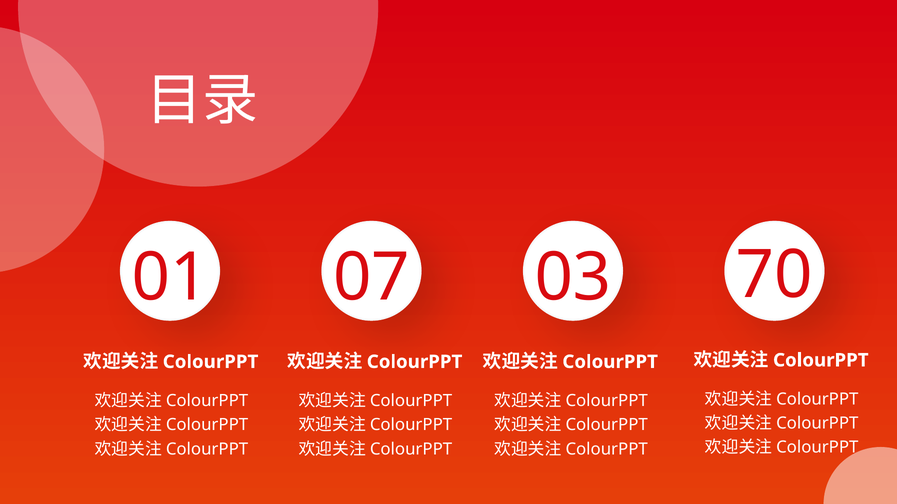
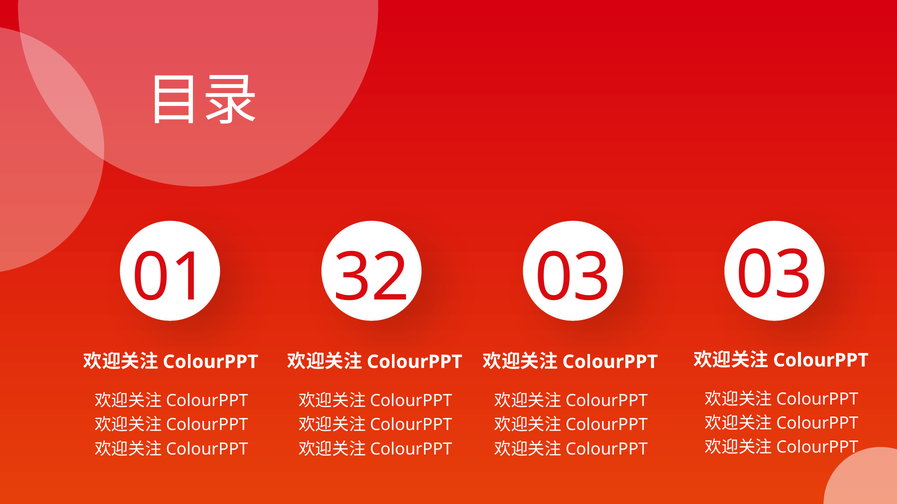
07: 07 -> 32
03 70: 70 -> 03
